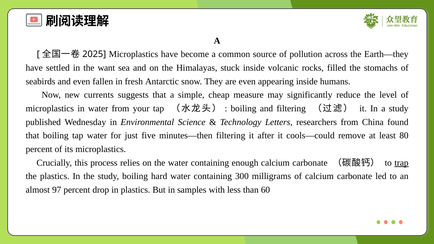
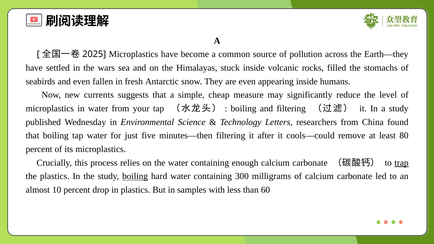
want: want -> wars
boiling at (135, 176) underline: none -> present
97: 97 -> 10
